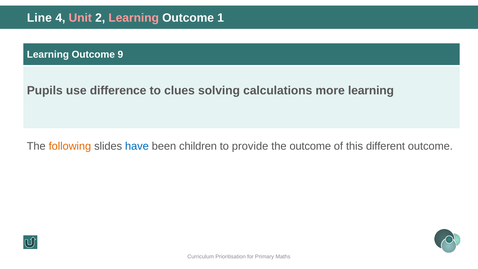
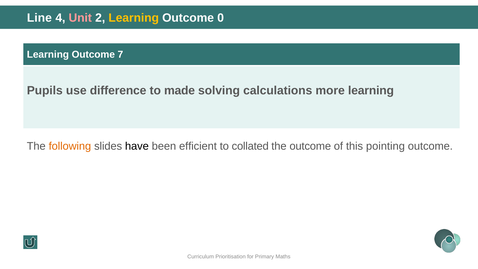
Learning at (134, 18) colour: pink -> yellow
1: 1 -> 0
9: 9 -> 7
clues: clues -> made
have colour: blue -> black
children: children -> efficient
provide: provide -> collated
different: different -> pointing
